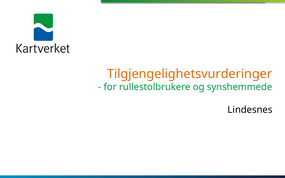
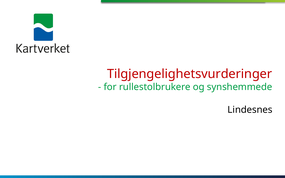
Tilgjengelighetsvurderinger colour: orange -> red
